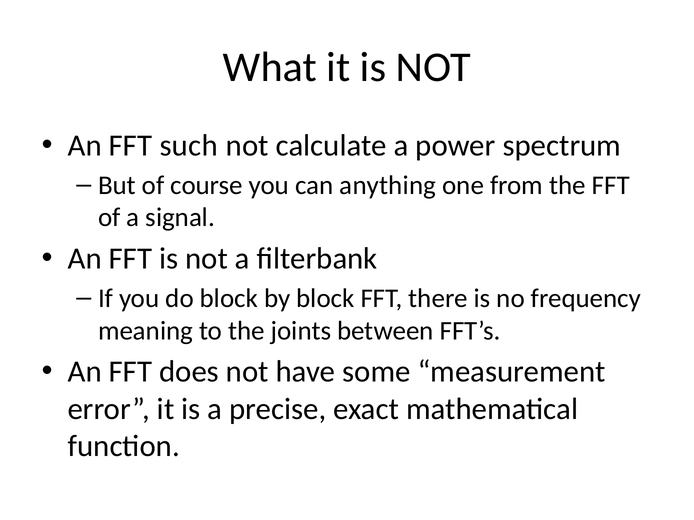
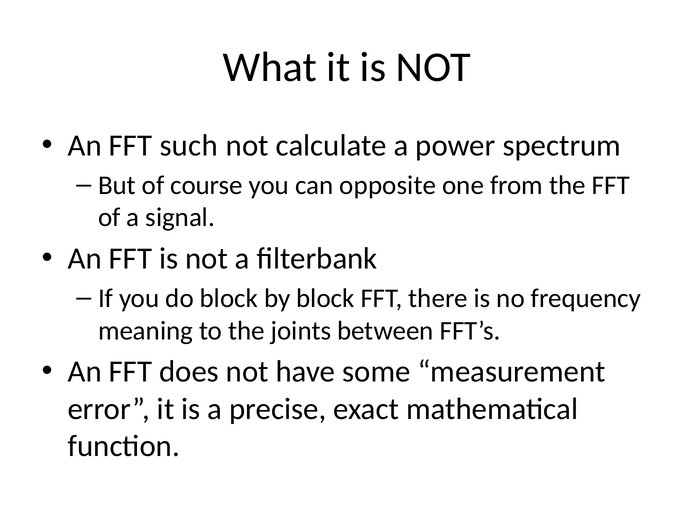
anything: anything -> opposite
